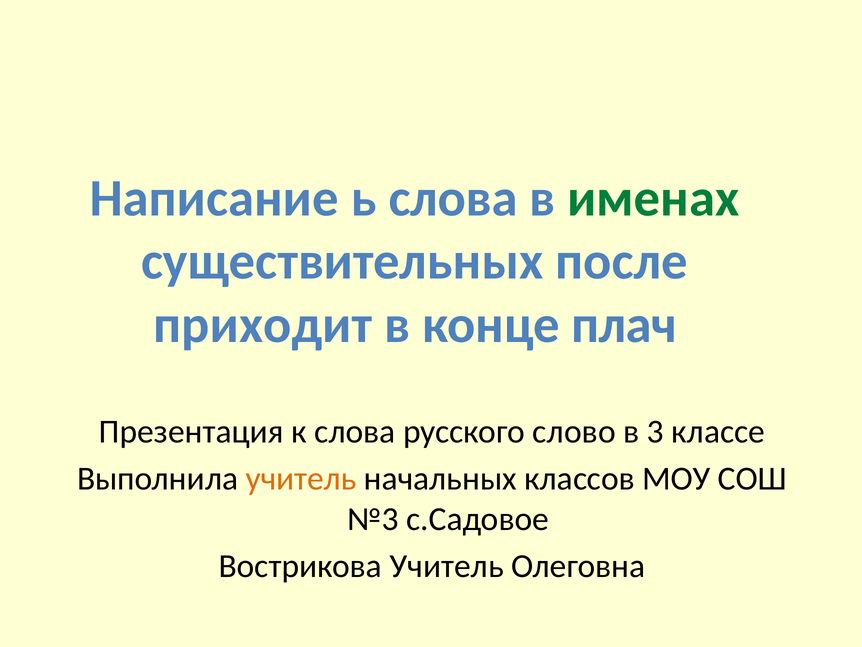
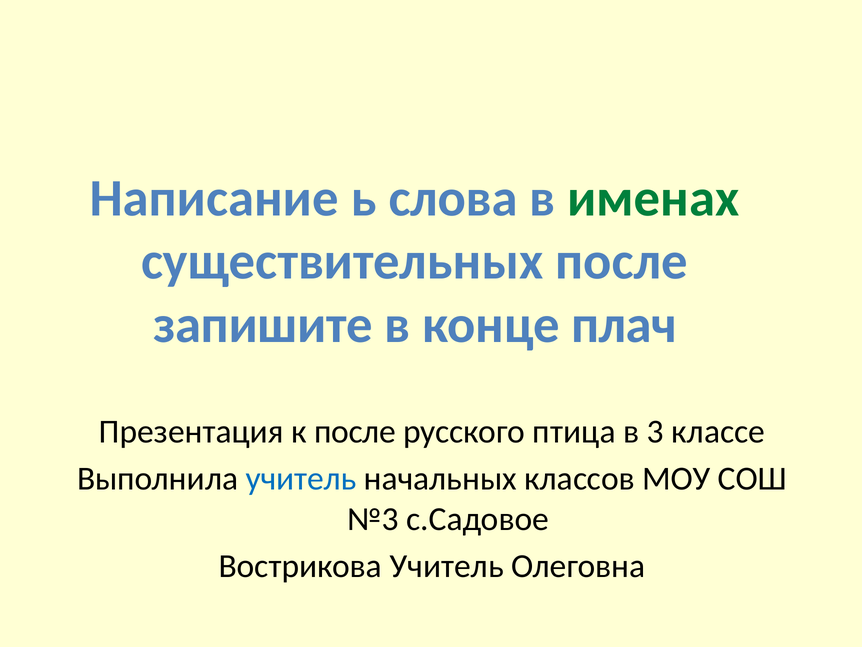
приходит: приходит -> запишите
к слова: слова -> после
слово: слово -> птица
учитель at (301, 478) colour: orange -> blue
